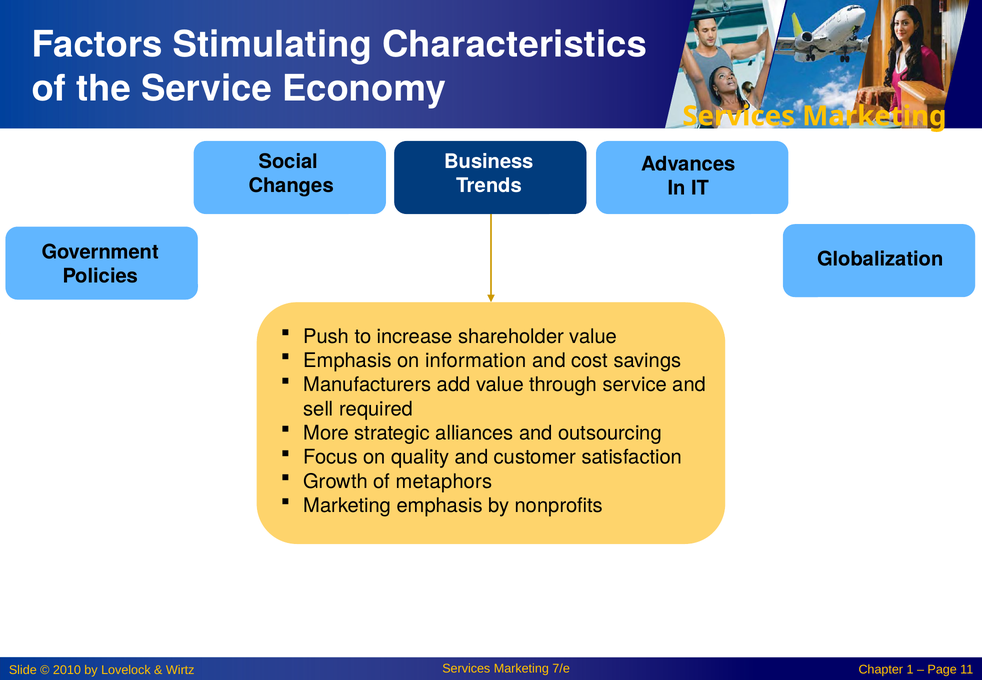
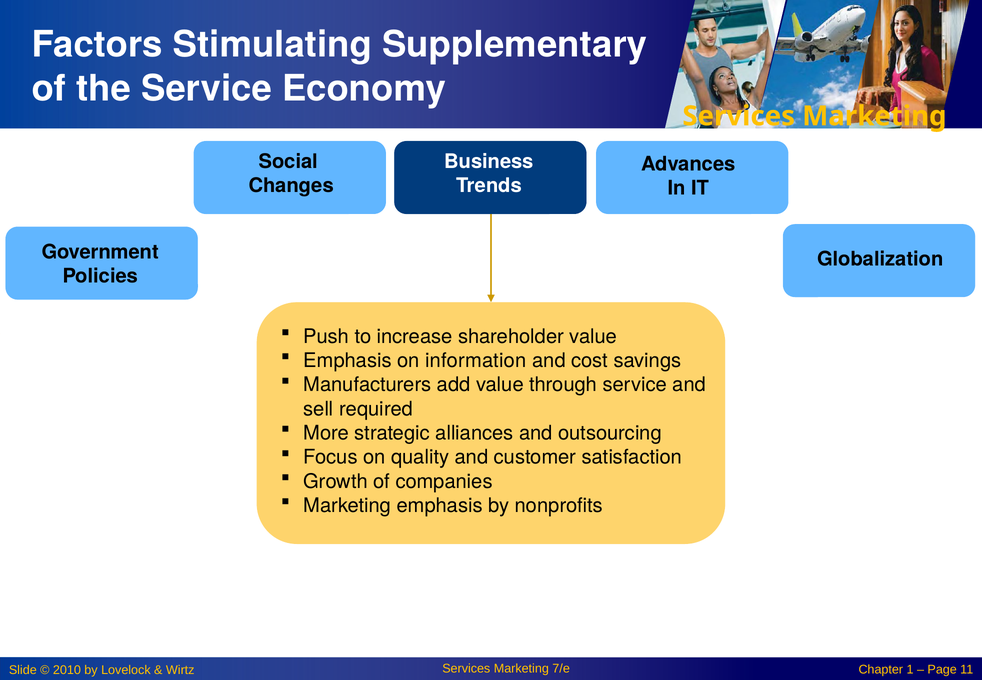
Characteristics: Characteristics -> Supplementary
metaphors: metaphors -> companies
